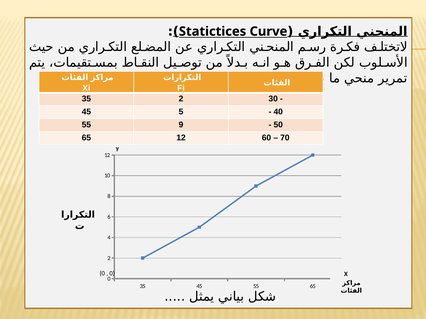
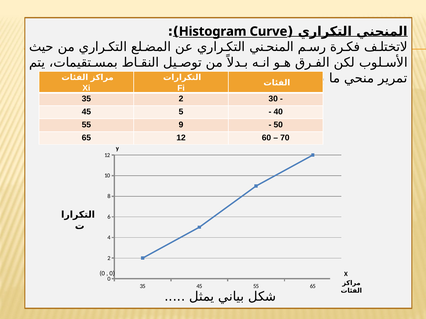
Statictices: Statictices -> Histogram
